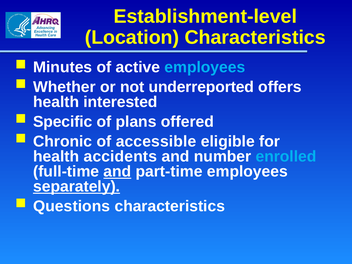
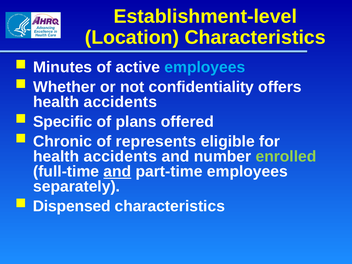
underreported: underreported -> confidentiality
interested at (120, 102): interested -> accidents
accessible: accessible -> represents
enrolled colour: light blue -> light green
separately underline: present -> none
Questions: Questions -> Dispensed
